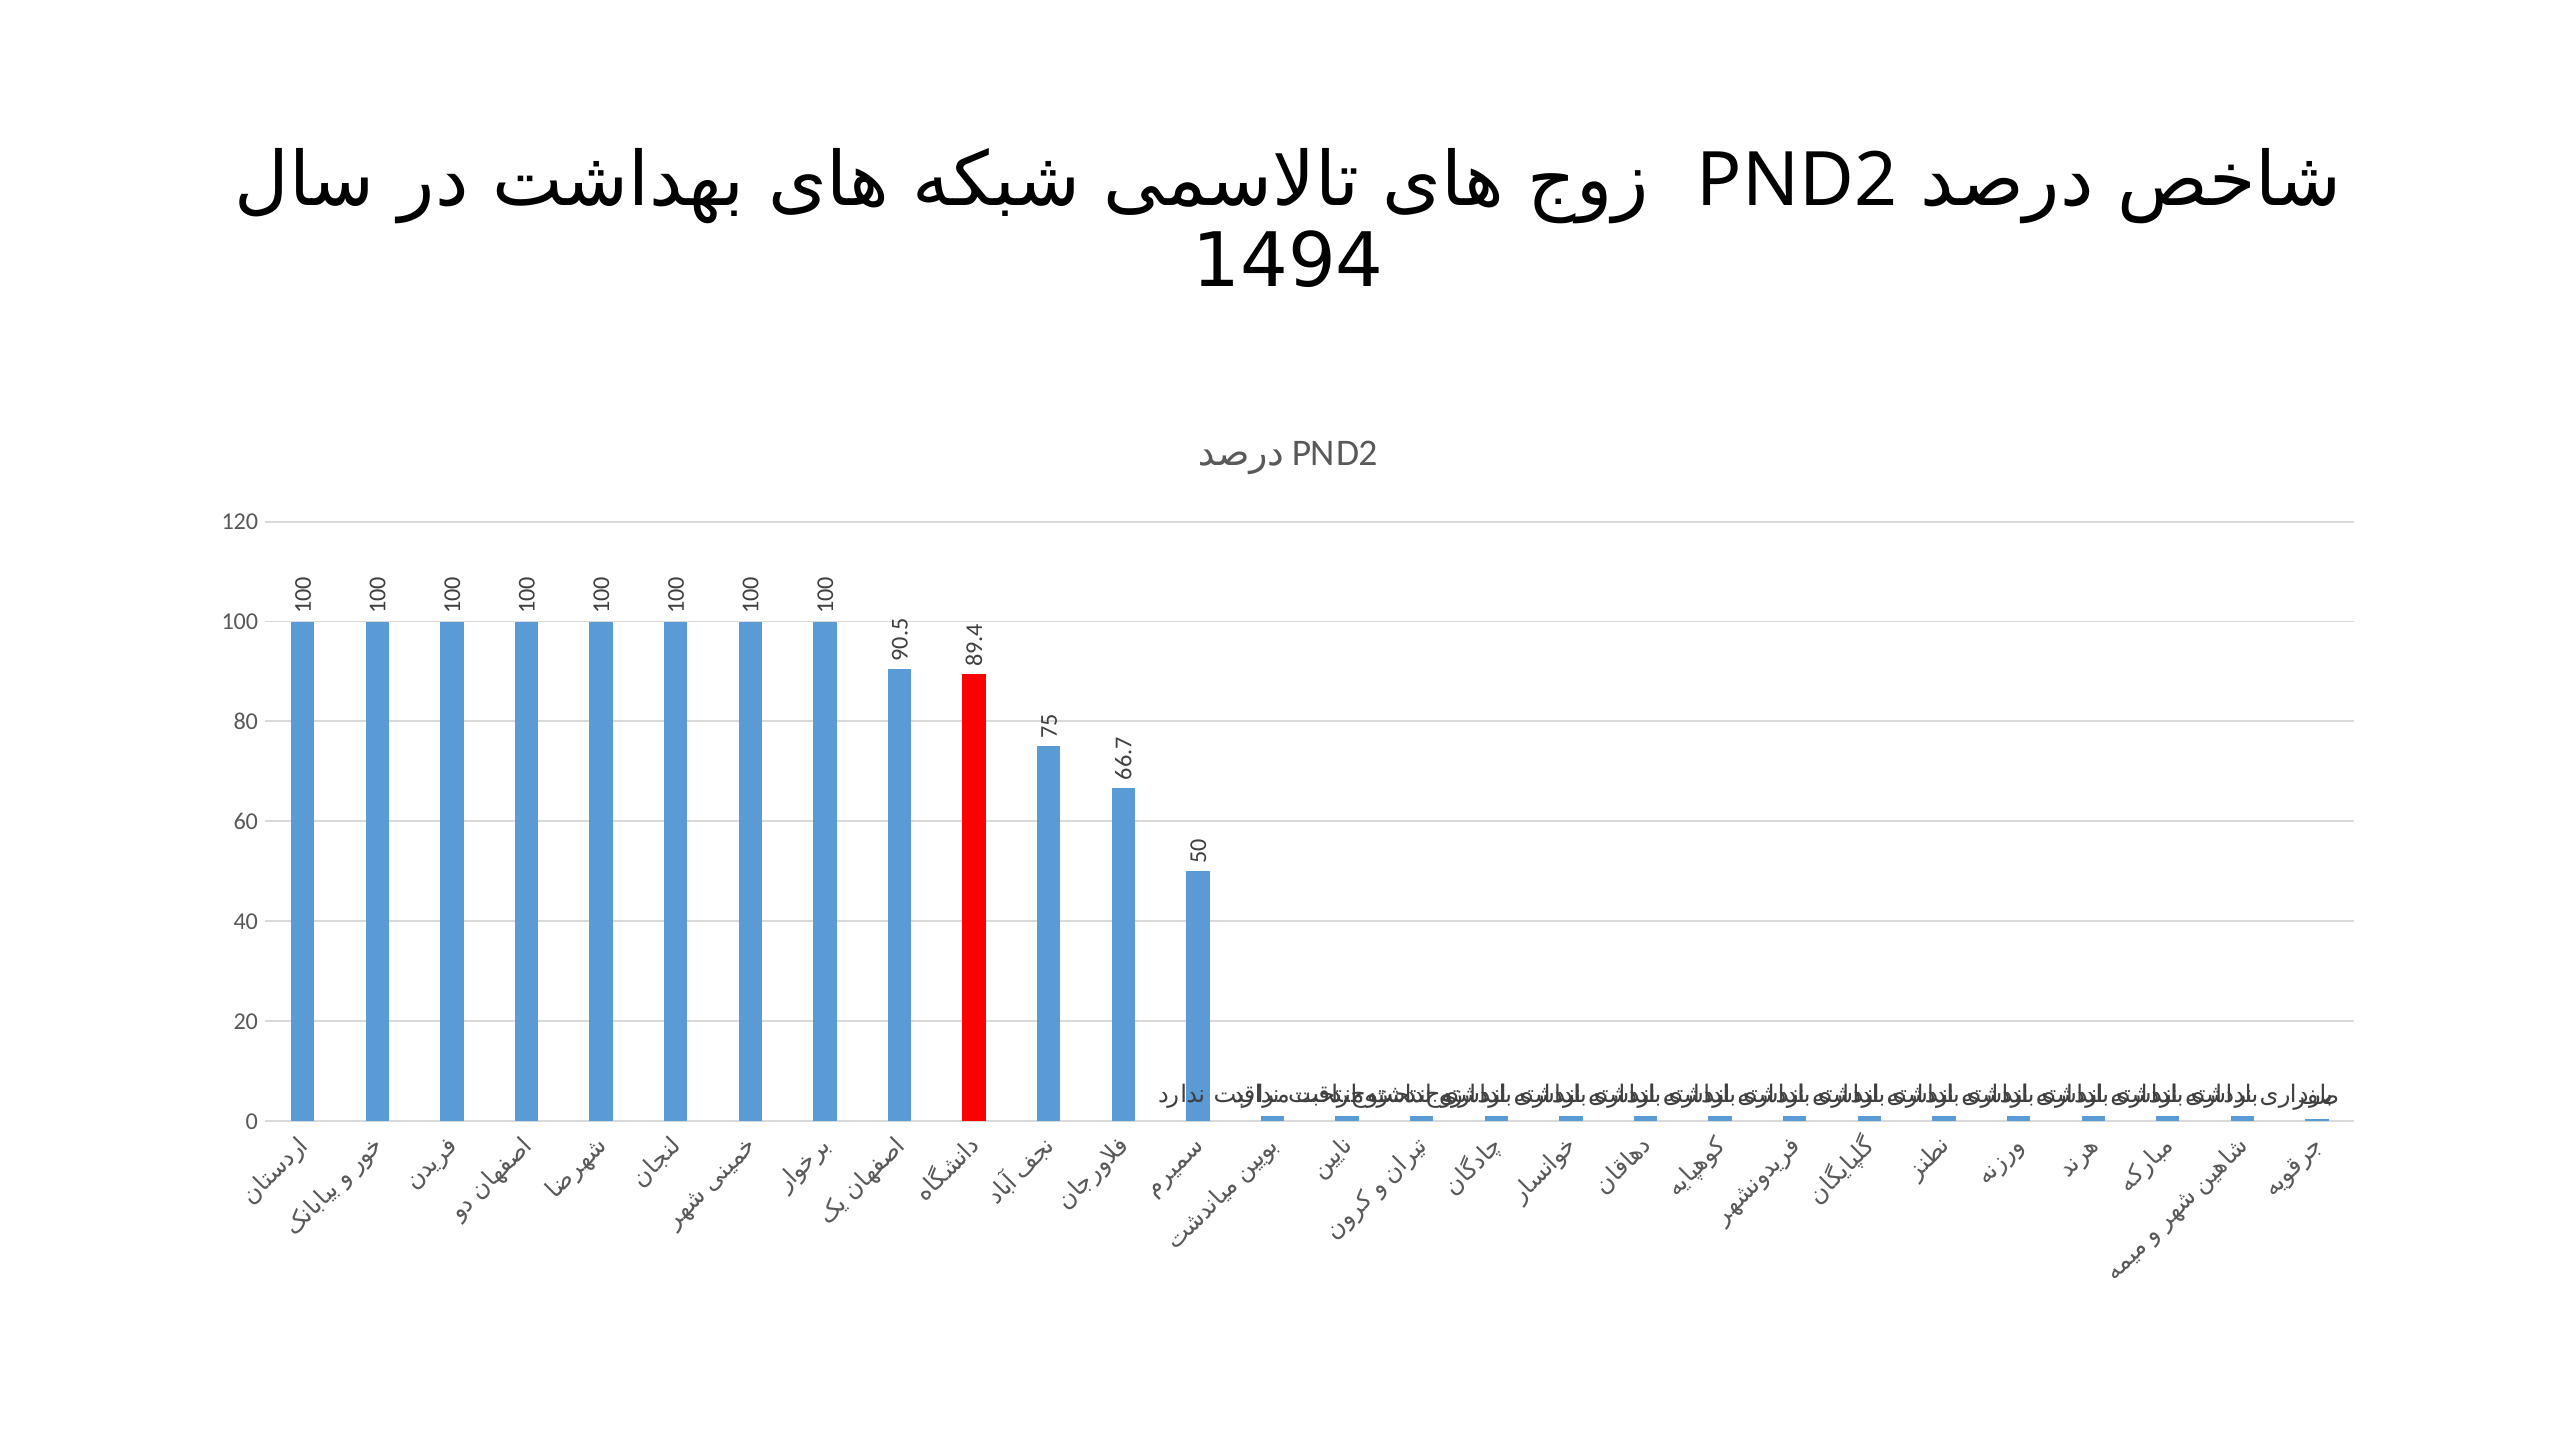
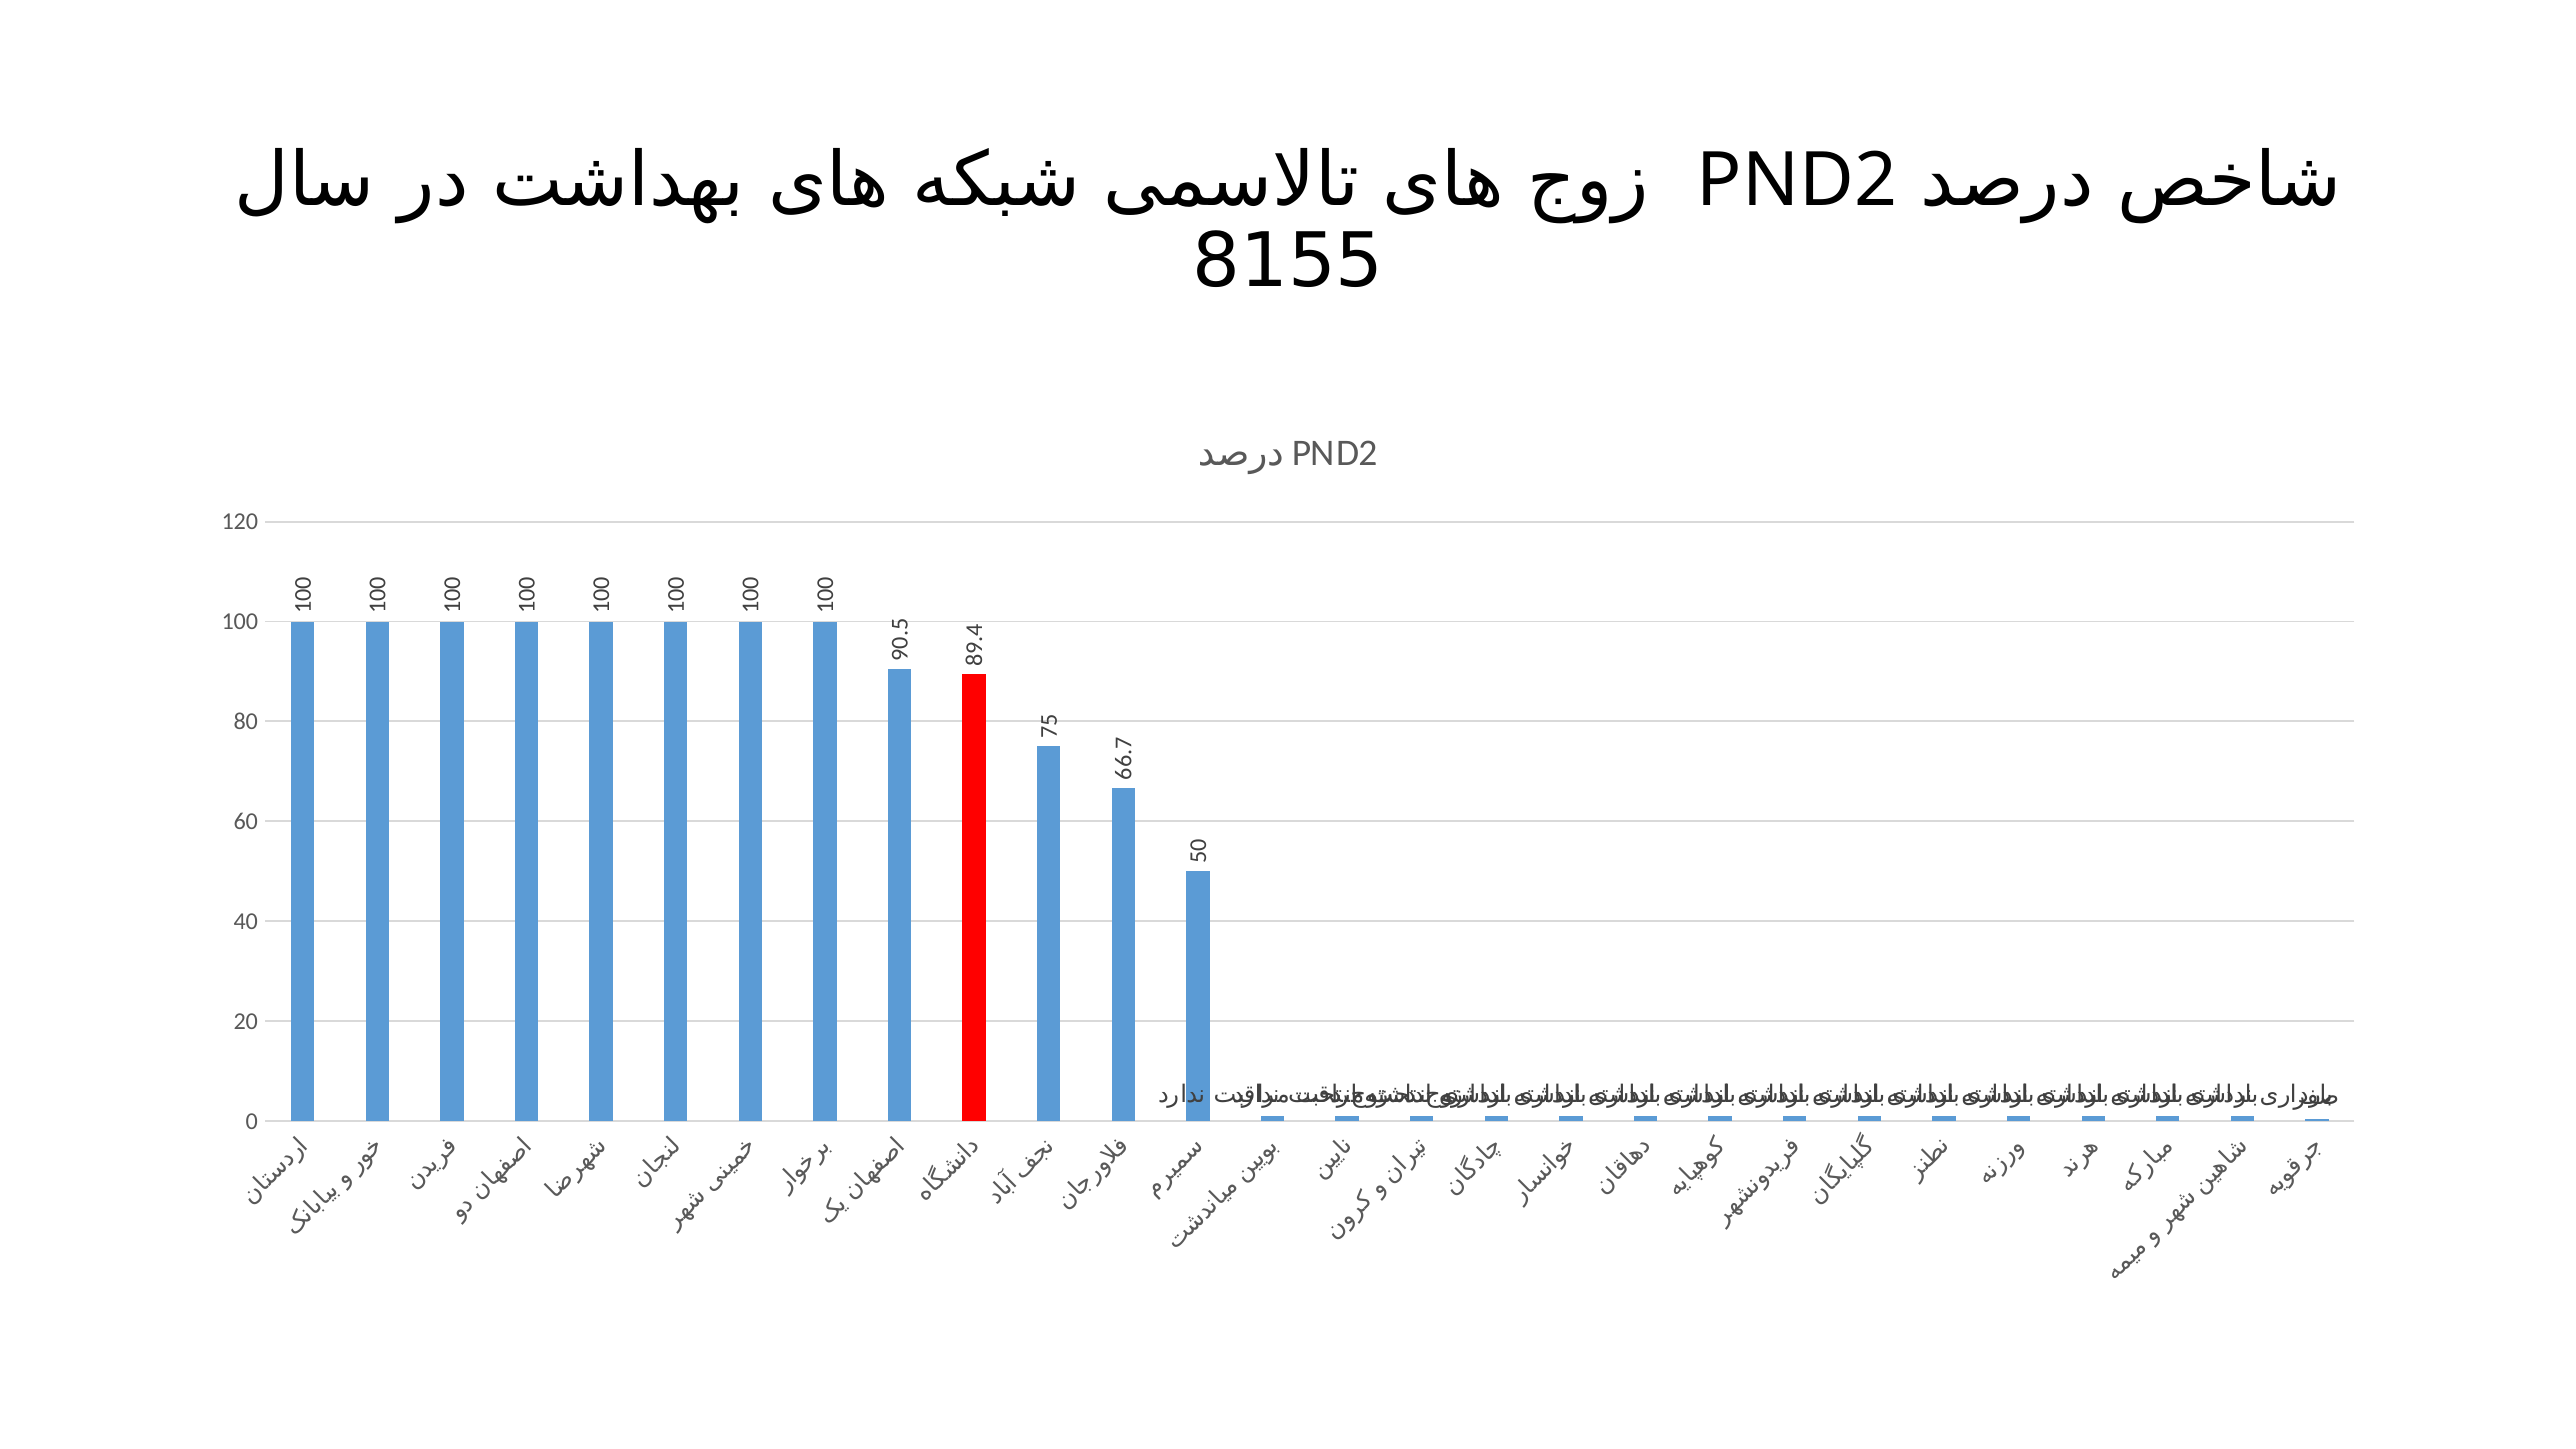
1494: 1494 -> 8155
